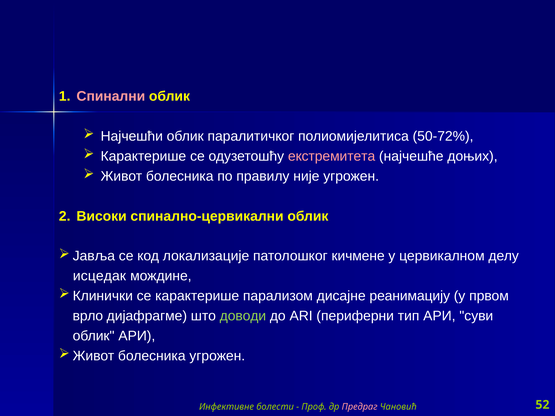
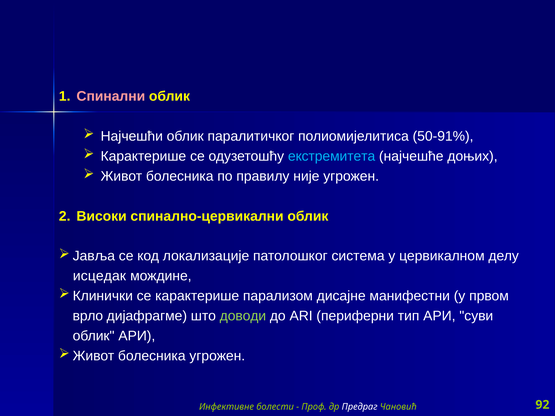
50-72%: 50-72% -> 50-91%
екстремитета colour: pink -> light blue
кичмене: кичмене -> система
реанимацију: реанимацију -> манифестни
Предраг colour: pink -> white
52: 52 -> 92
